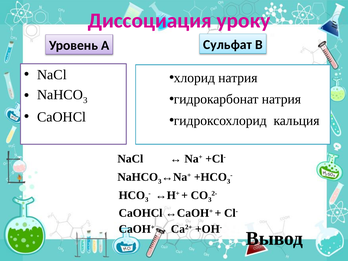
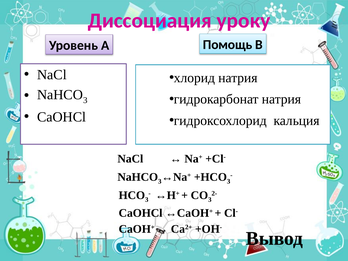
Сульфат: Сульфат -> Помощь
